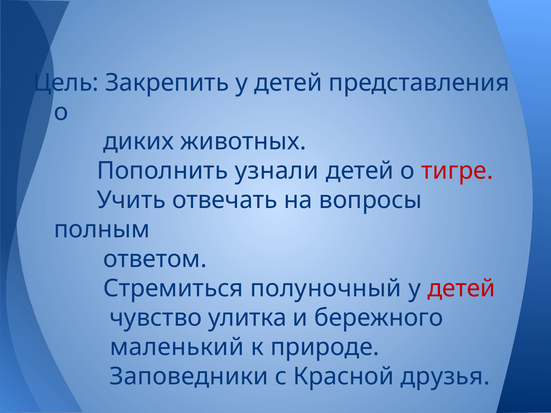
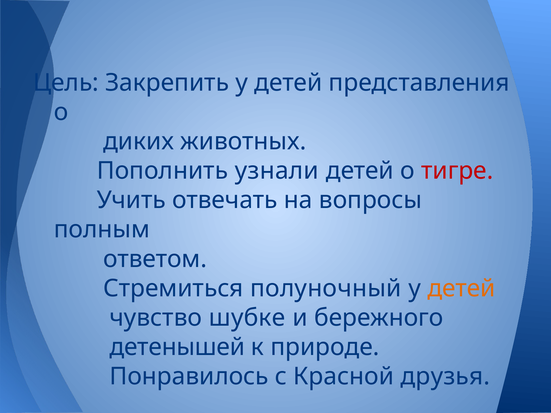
детей at (461, 288) colour: red -> orange
улитка: улитка -> шубке
маленький: маленький -> детенышей
Заповедники: Заповедники -> Понравилось
